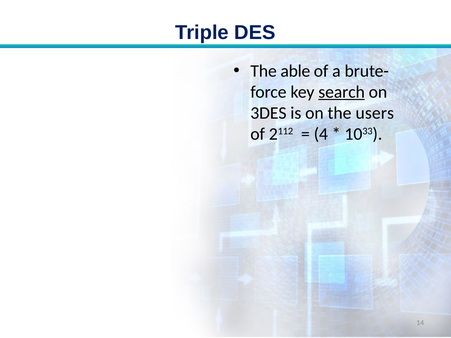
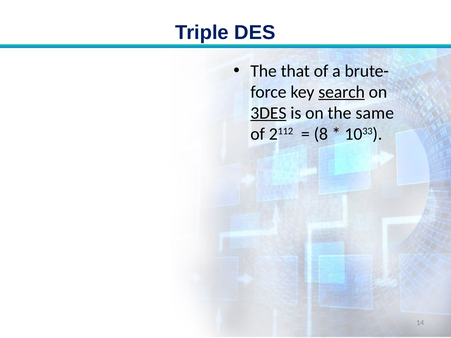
able: able -> that
3DES underline: none -> present
users: users -> same
4: 4 -> 8
